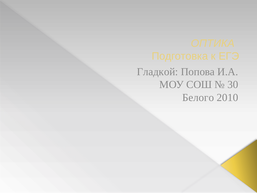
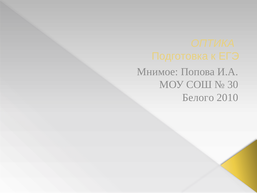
Гладкой: Гладкой -> Мнимое
